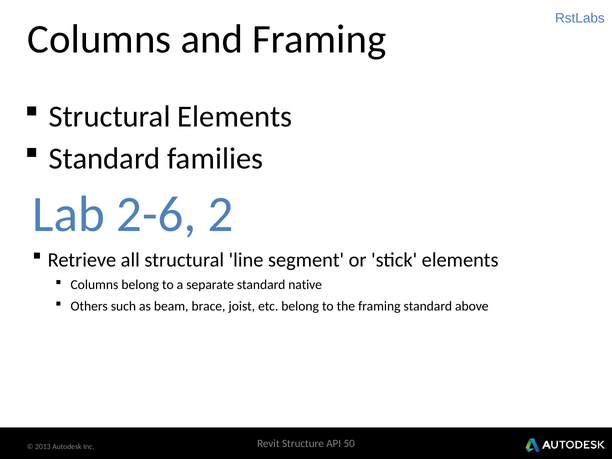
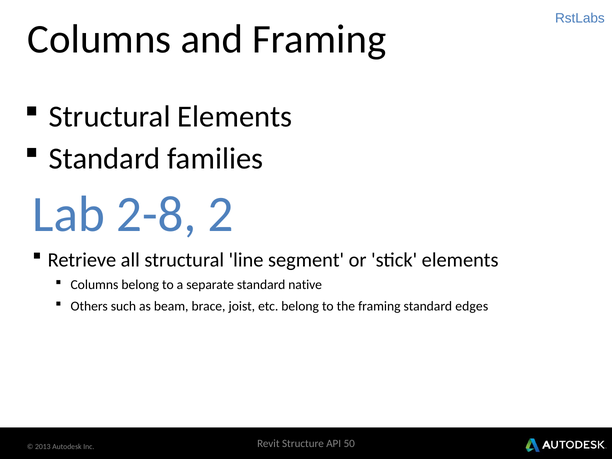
2-6: 2-6 -> 2-8
above: above -> edges
